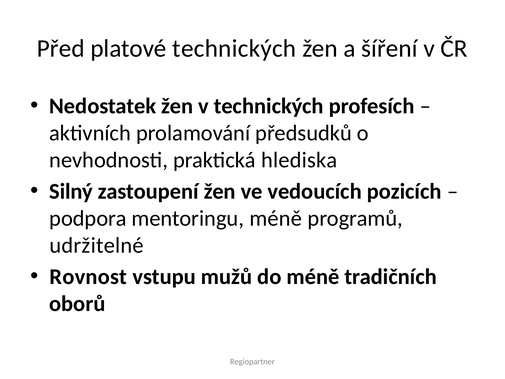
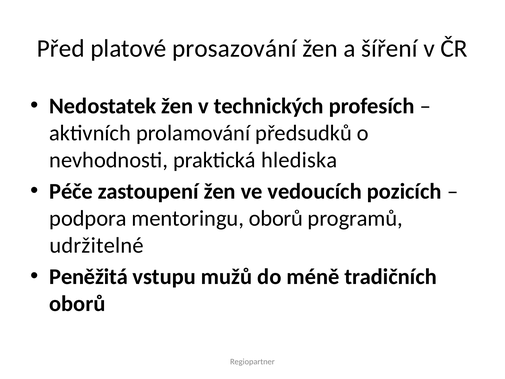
platové technických: technických -> prosazování
Silný: Silný -> Péče
mentoringu méně: méně -> oborů
Rovnost: Rovnost -> Peněžitá
